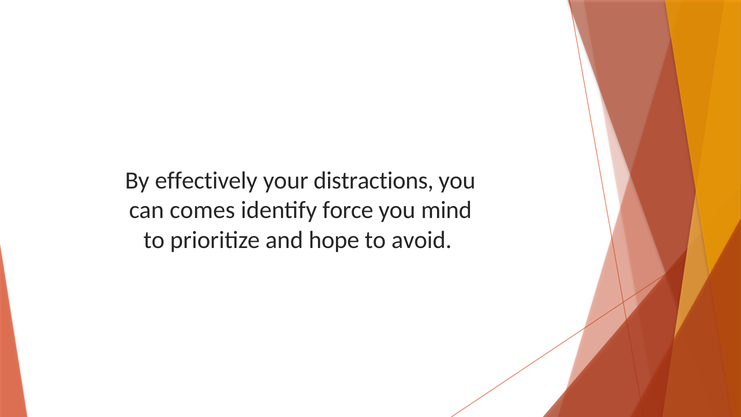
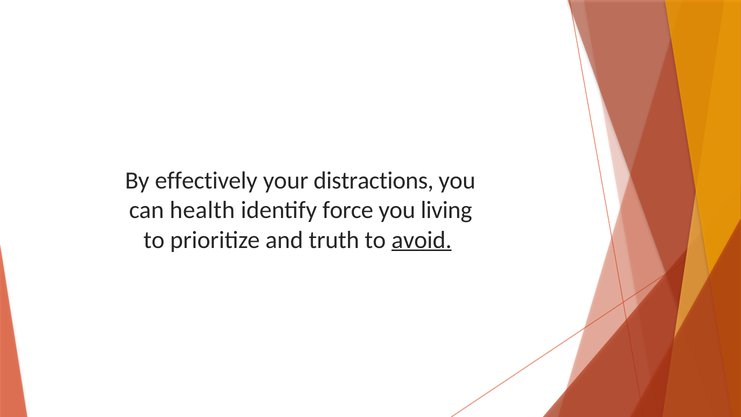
comes: comes -> health
mind: mind -> living
hope: hope -> truth
avoid underline: none -> present
